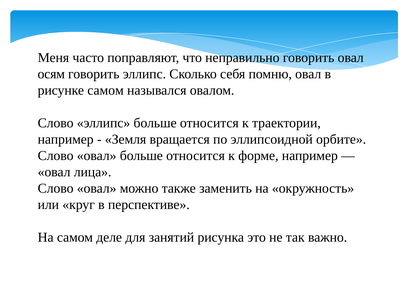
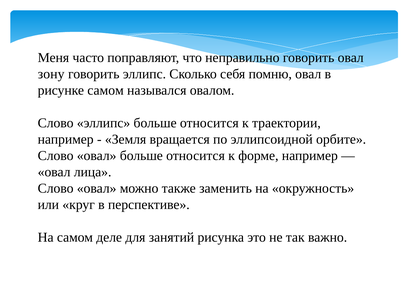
осям: осям -> зону
